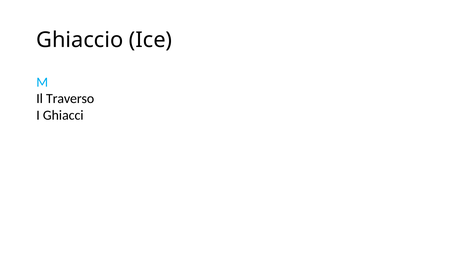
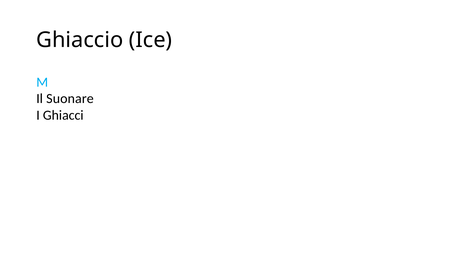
Traverso: Traverso -> Suonare
